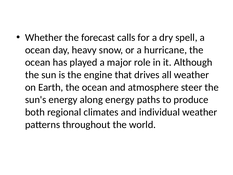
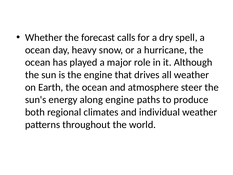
along energy: energy -> engine
